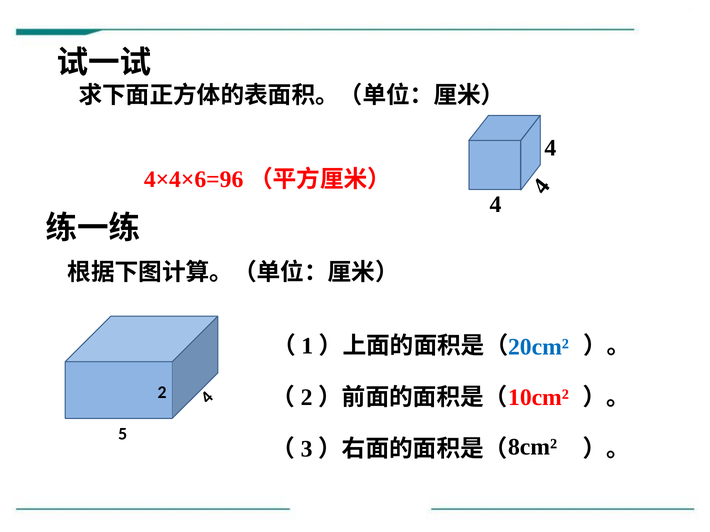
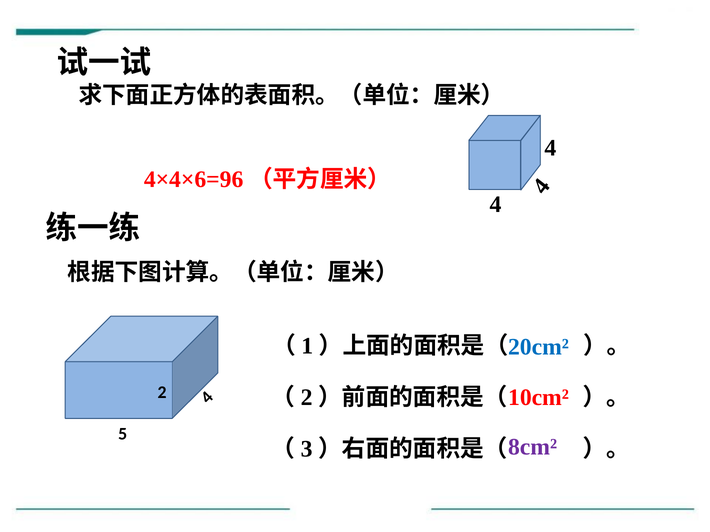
8cm² colour: black -> purple
